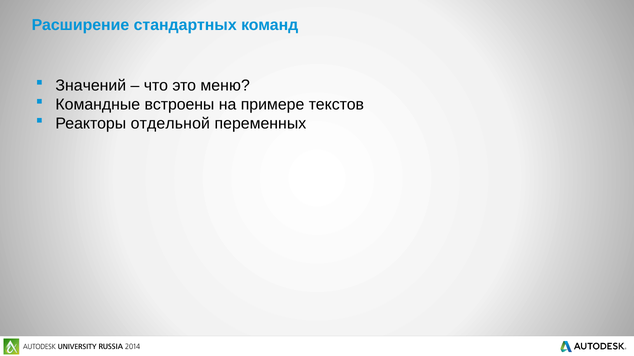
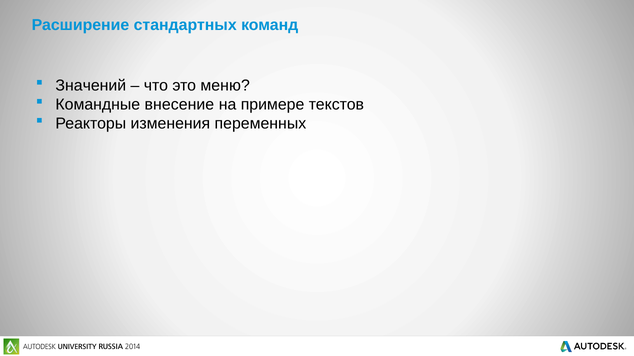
встроены: встроены -> внесение
отдельной: отдельной -> изменения
